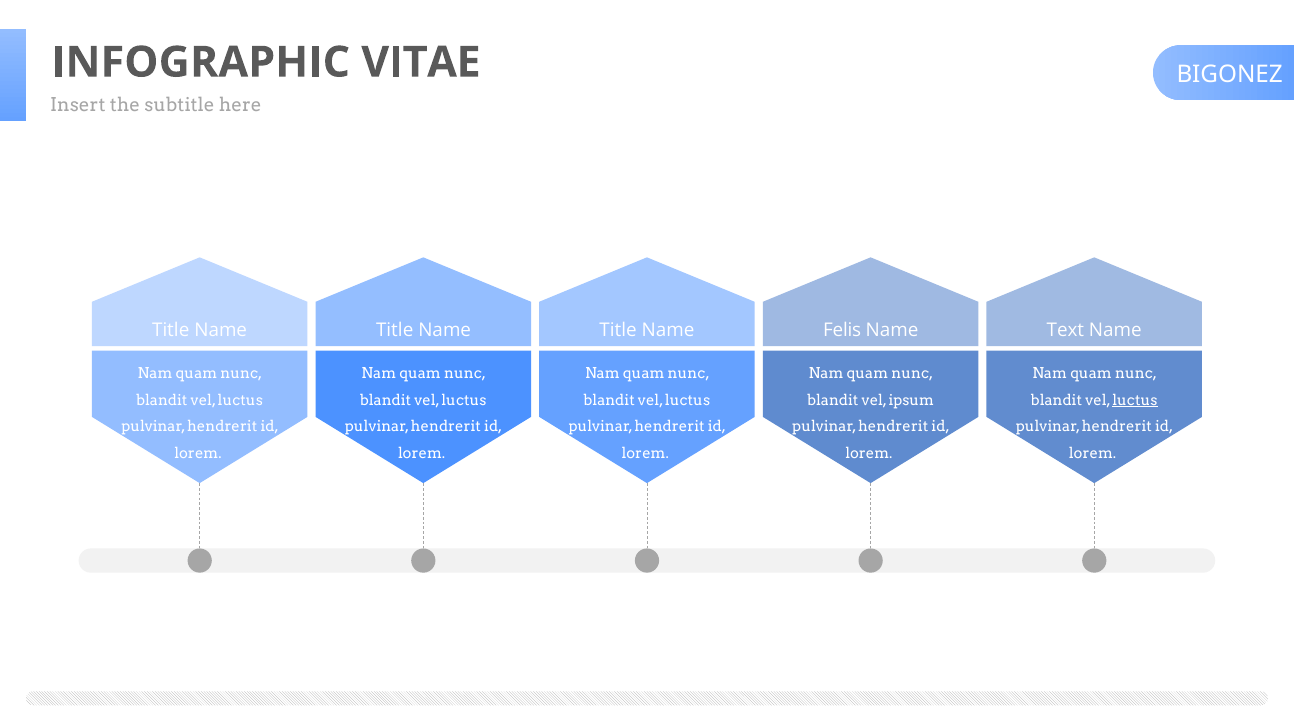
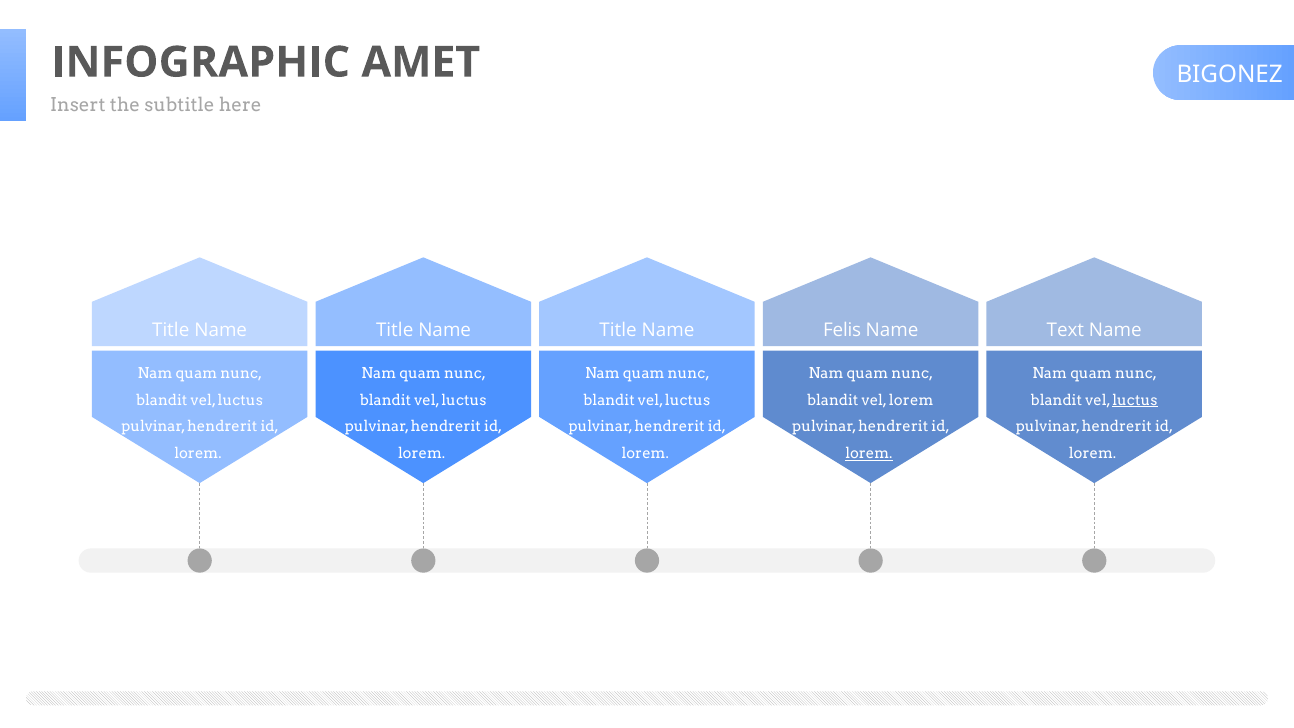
VITAE: VITAE -> AMET
vel ipsum: ipsum -> lorem
lorem at (869, 454) underline: none -> present
